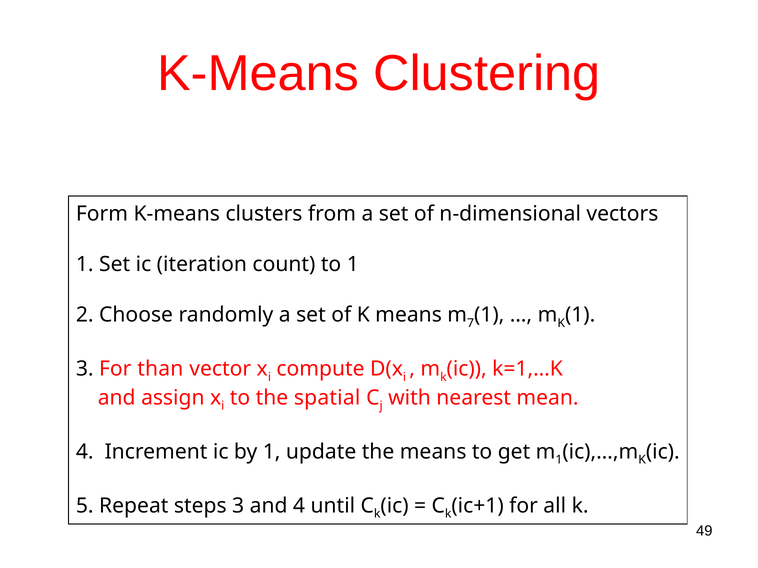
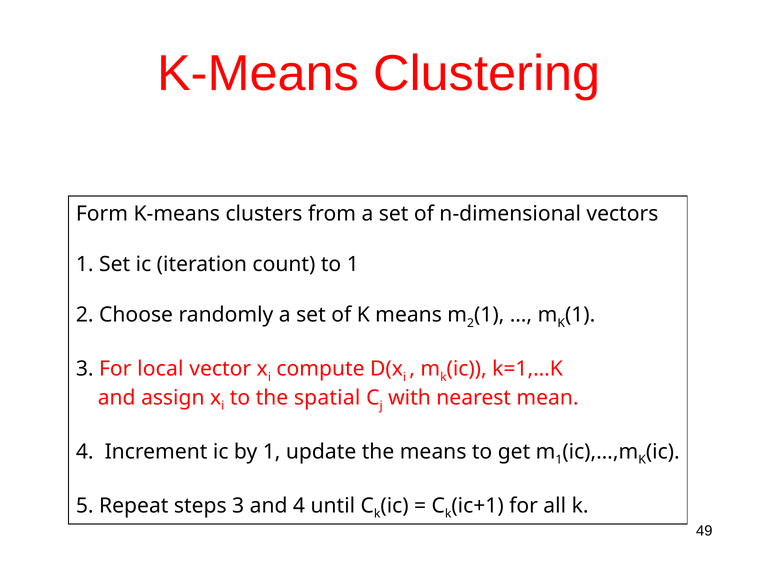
7 at (471, 323): 7 -> 2
than: than -> local
